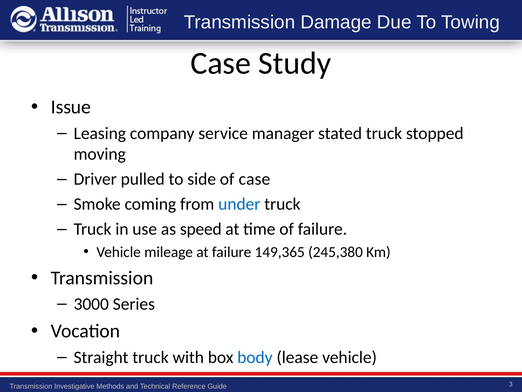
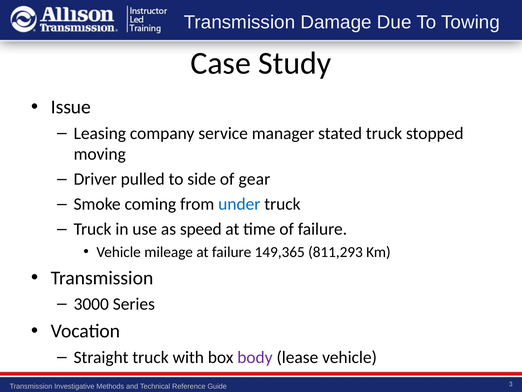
of case: case -> gear
245,380: 245,380 -> 811,293
body colour: blue -> purple
